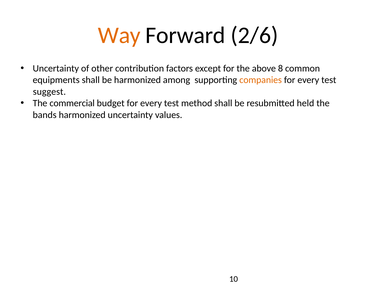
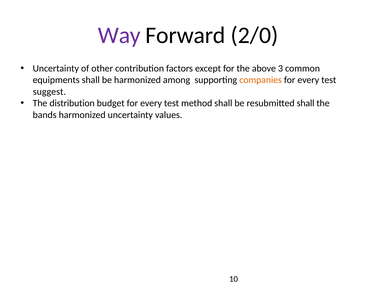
Way colour: orange -> purple
2/6: 2/6 -> 2/0
8: 8 -> 3
commercial: commercial -> distribution
resubmitted held: held -> shall
